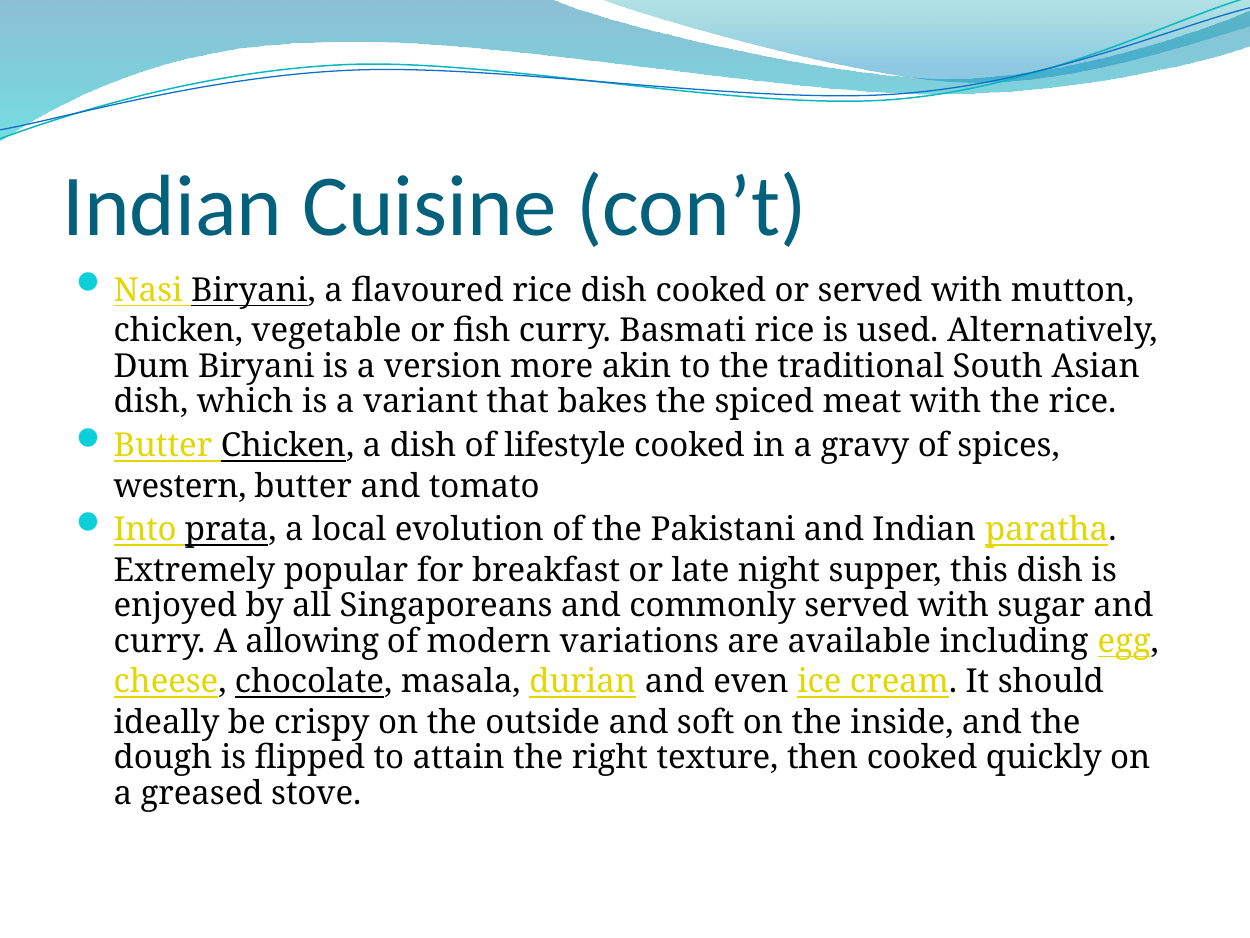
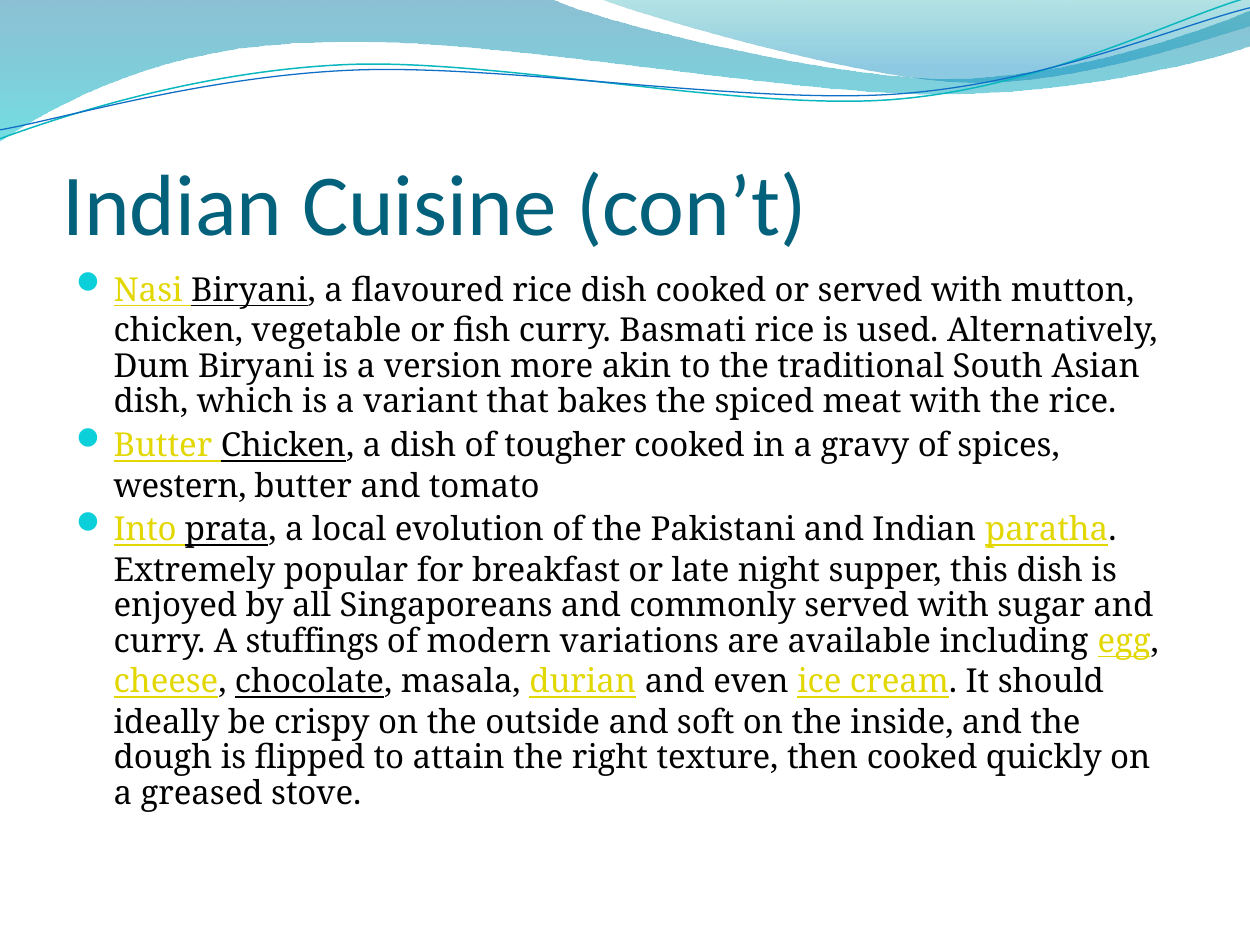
lifestyle: lifestyle -> tougher
allowing: allowing -> stuffings
